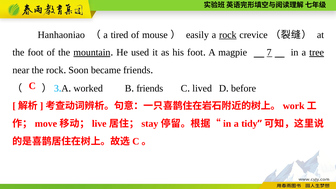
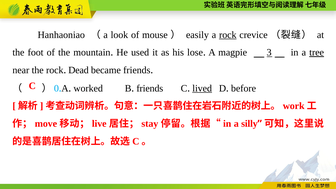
tired: tired -> look
mountain underline: present -> none
his foot: foot -> lose
7: 7 -> 3
Soon: Soon -> Dead
3: 3 -> 0
lived underline: none -> present
tidy: tidy -> silly
